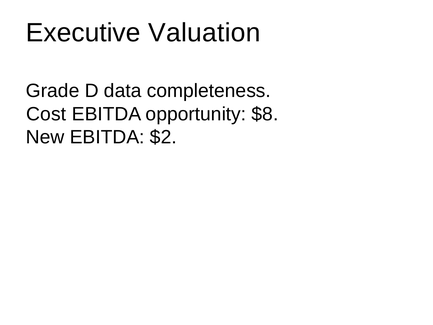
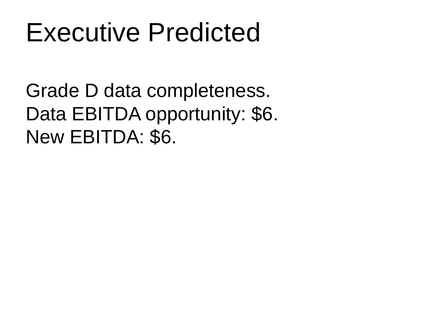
Valuation: Valuation -> Predicted
Cost at (46, 114): Cost -> Data
opportunity $8: $8 -> $6
EBITDA $2: $2 -> $6
